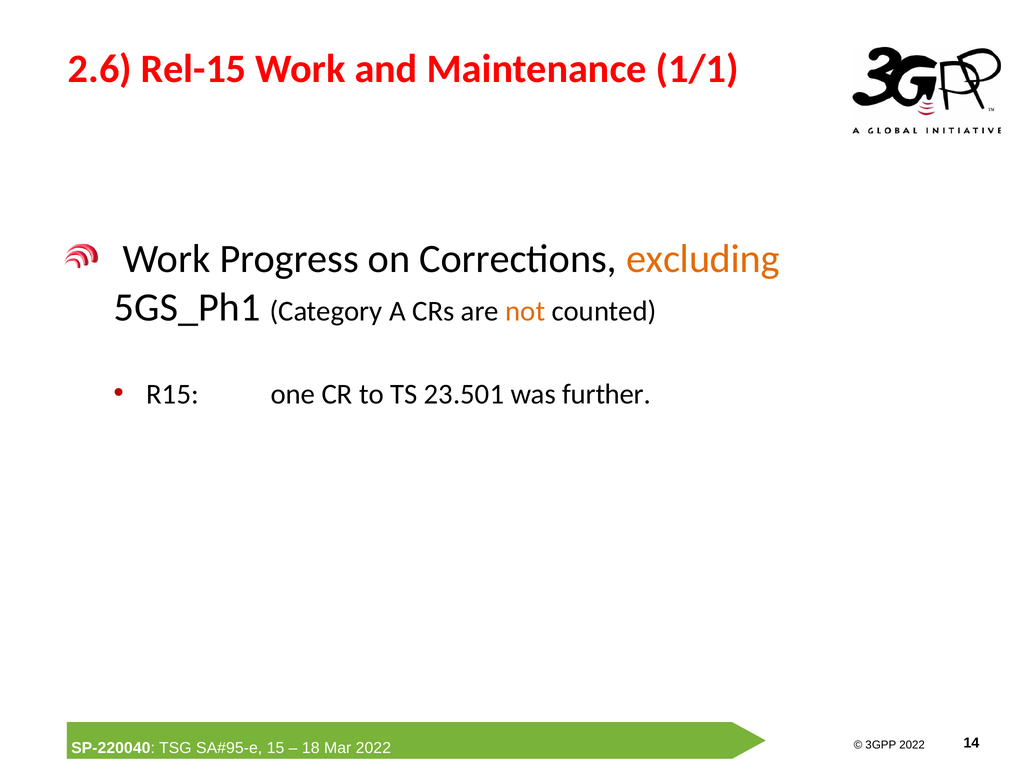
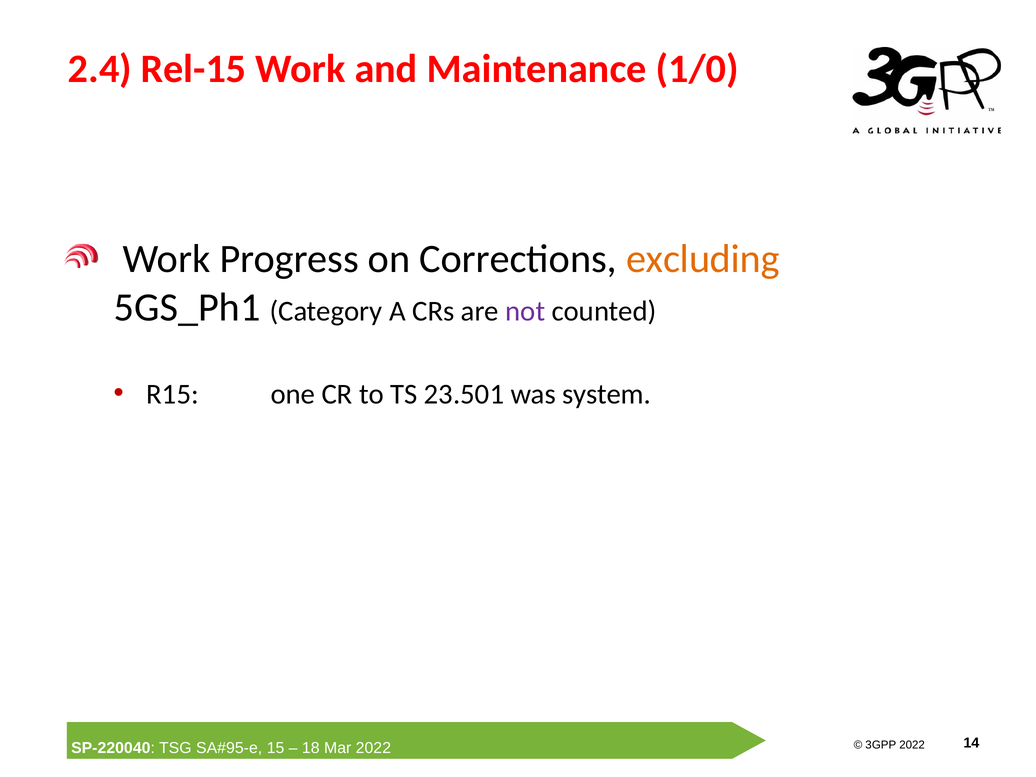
2.6: 2.6 -> 2.4
1/1: 1/1 -> 1/0
not colour: orange -> purple
further: further -> system
